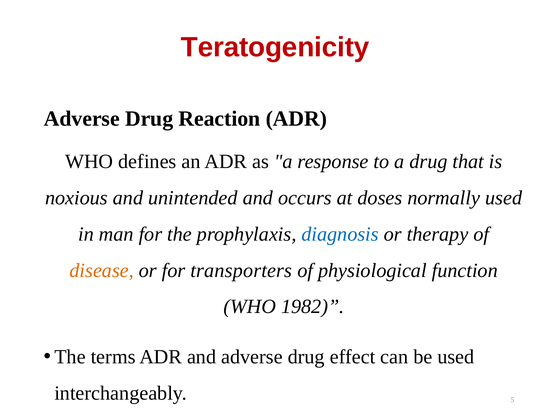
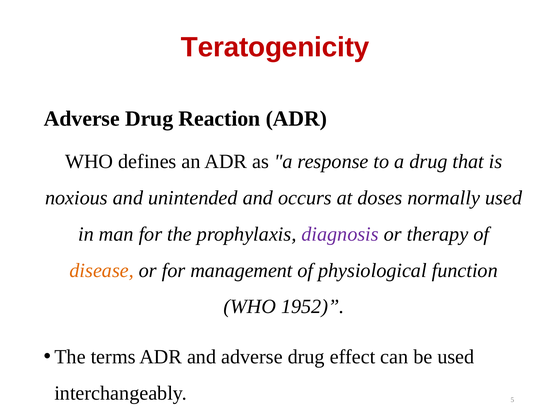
diagnosis colour: blue -> purple
transporters: transporters -> management
1982: 1982 -> 1952
